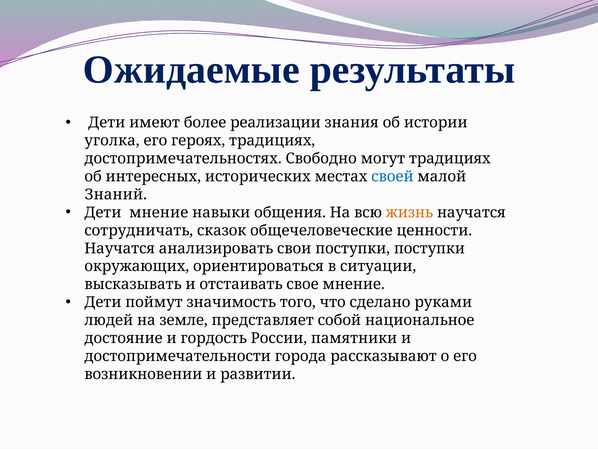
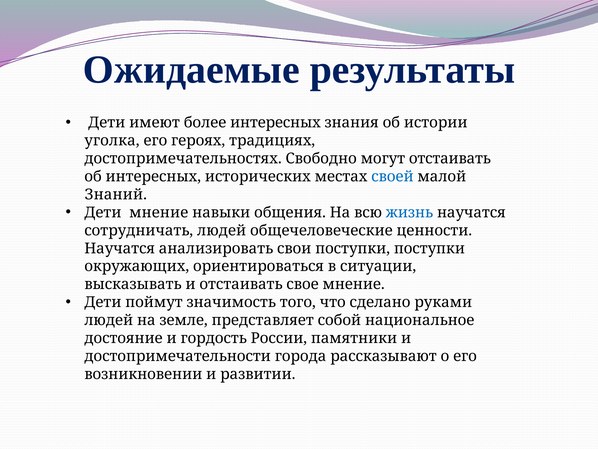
более реализации: реализации -> интересных
могут традициях: традициях -> отстаивать
жизнь colour: orange -> blue
сотрудничать сказок: сказок -> людей
